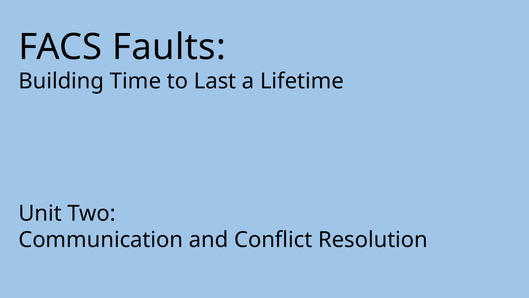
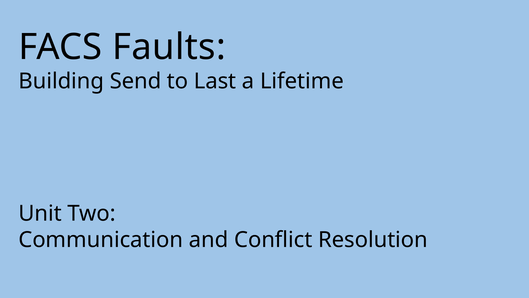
Time: Time -> Send
